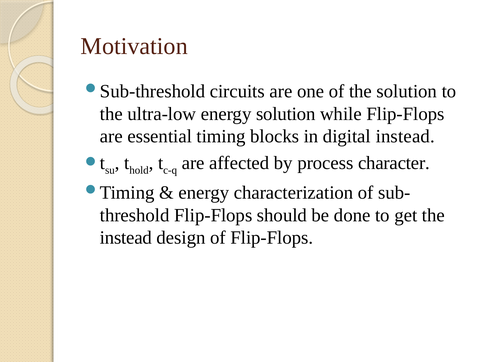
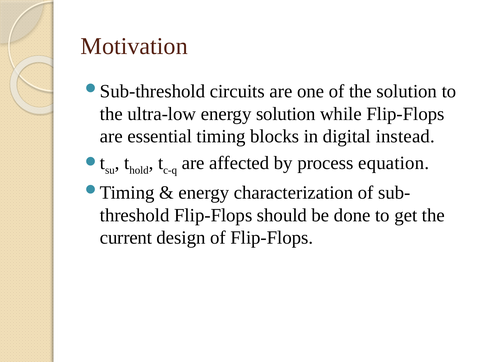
character: character -> equation
instead at (126, 238): instead -> current
